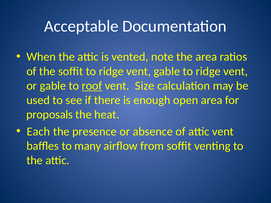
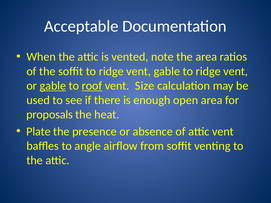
gable at (53, 86) underline: none -> present
Each: Each -> Plate
many: many -> angle
